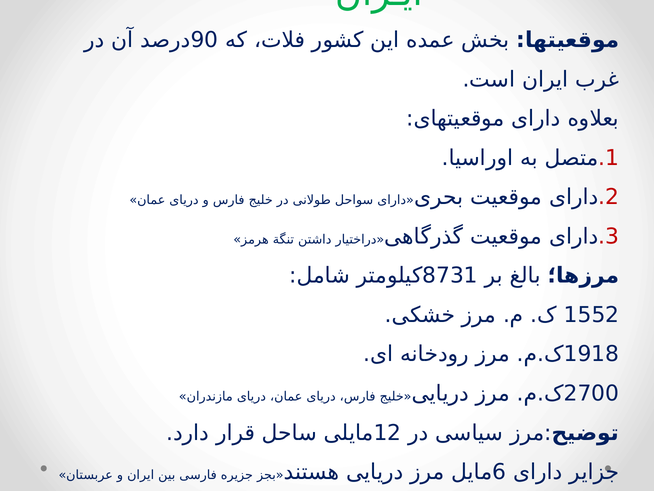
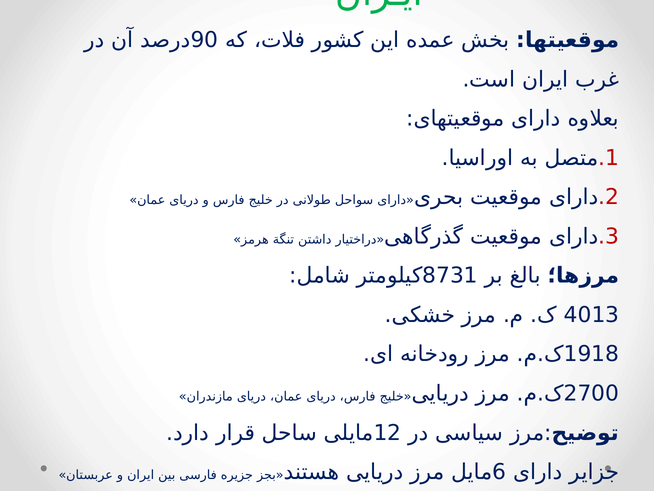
1552: 1552 -> 4013
